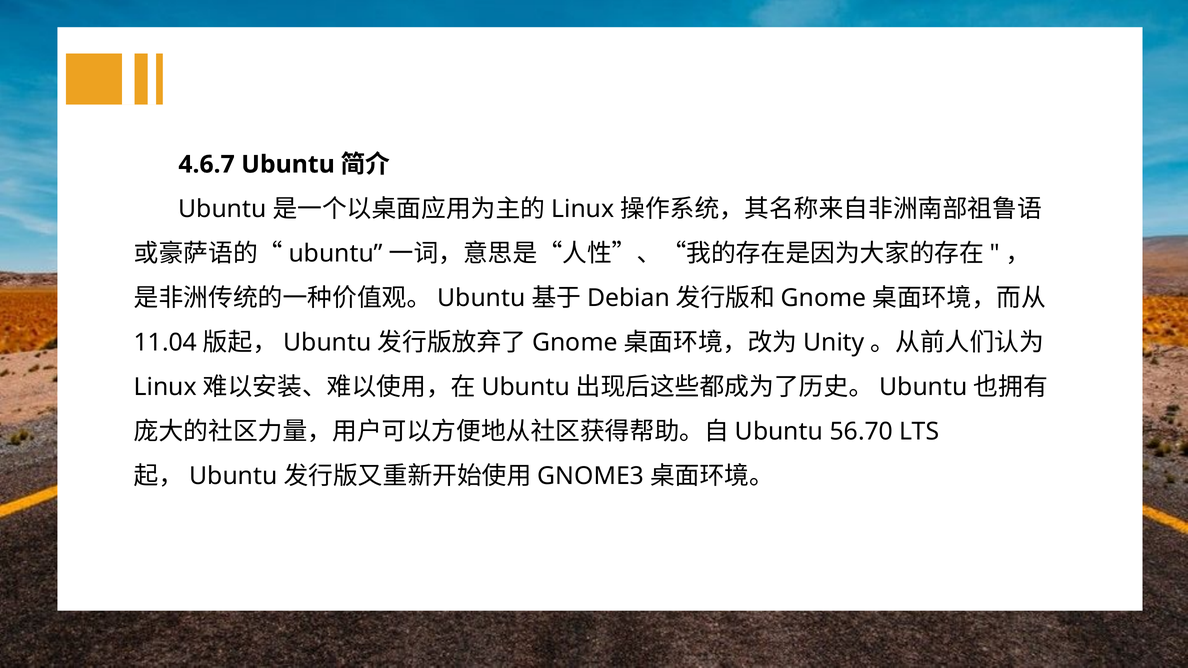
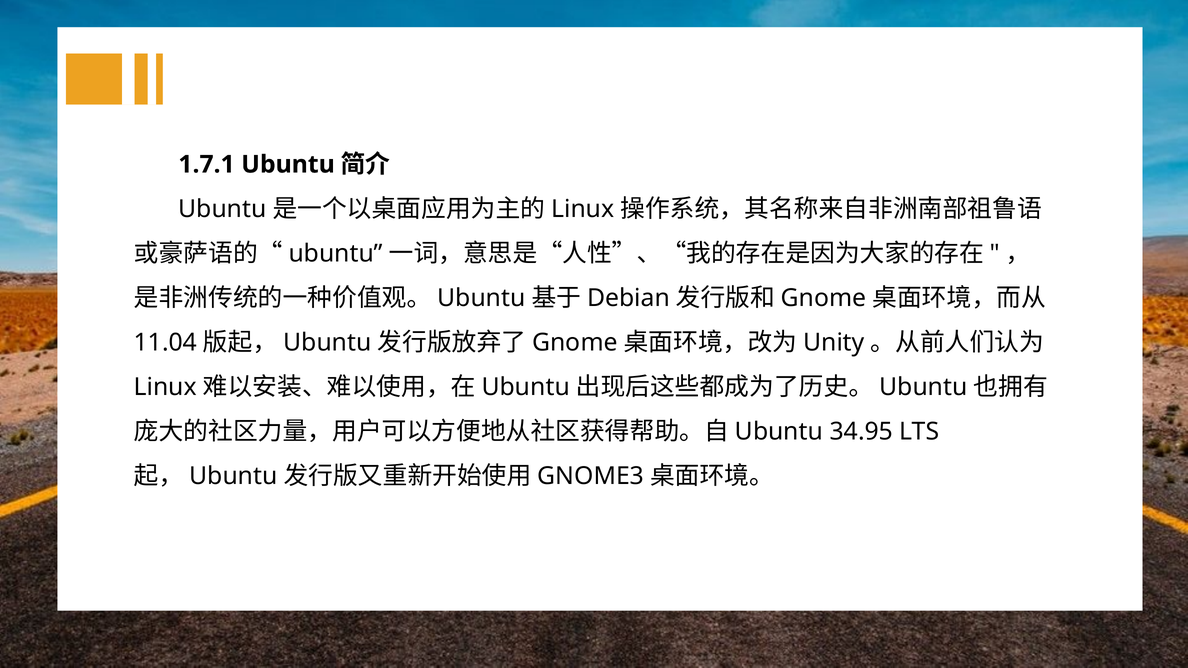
4.6.7: 4.6.7 -> 1.7.1
56.70: 56.70 -> 34.95
